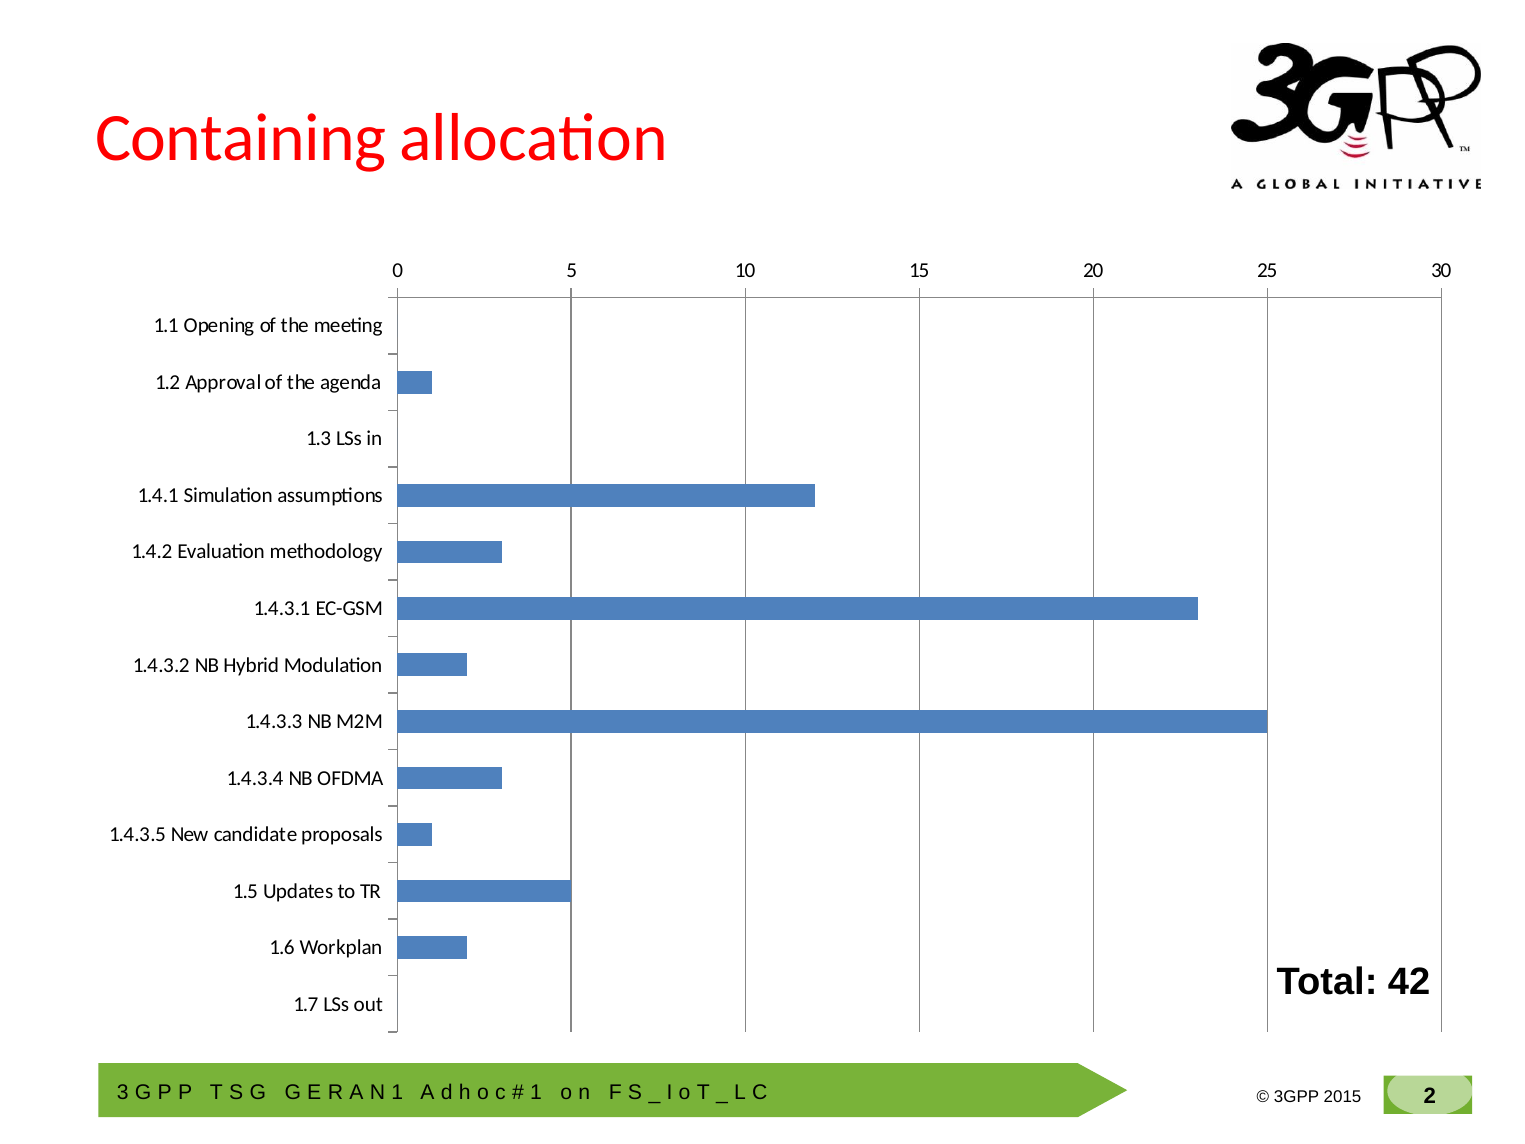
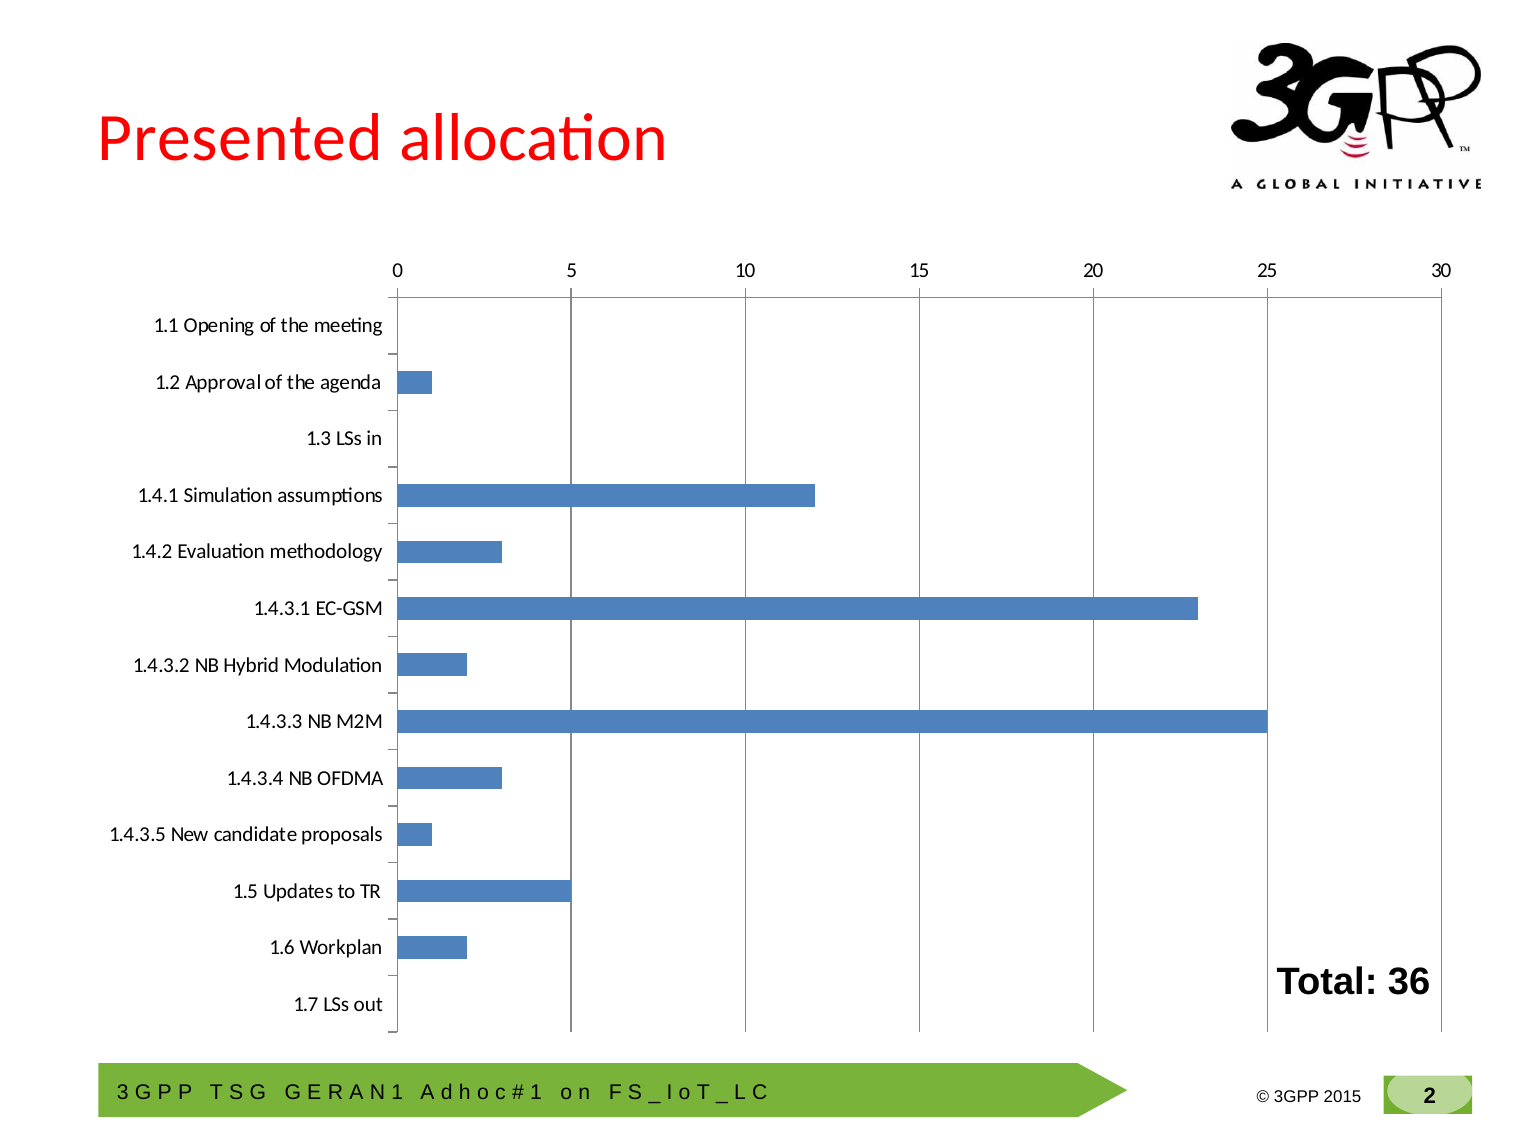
Containing: Containing -> Presented
42: 42 -> 36
